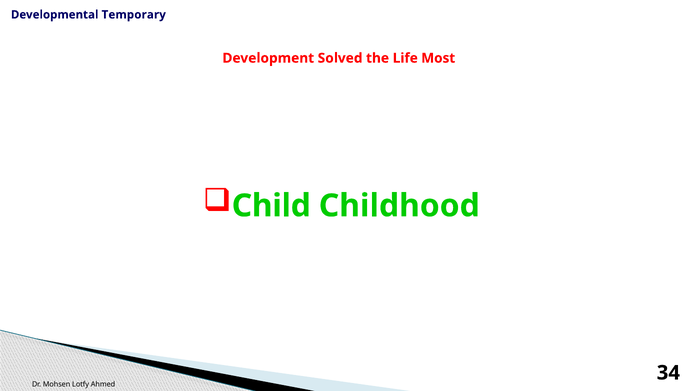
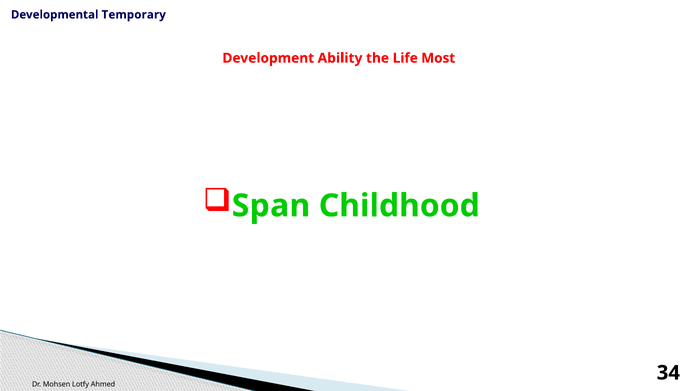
Solved: Solved -> Ability
Child: Child -> Span
